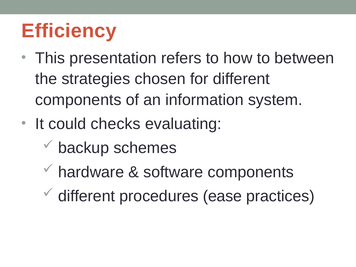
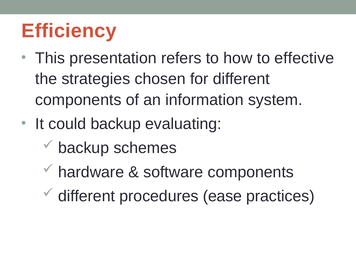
between: between -> effective
could checks: checks -> backup
